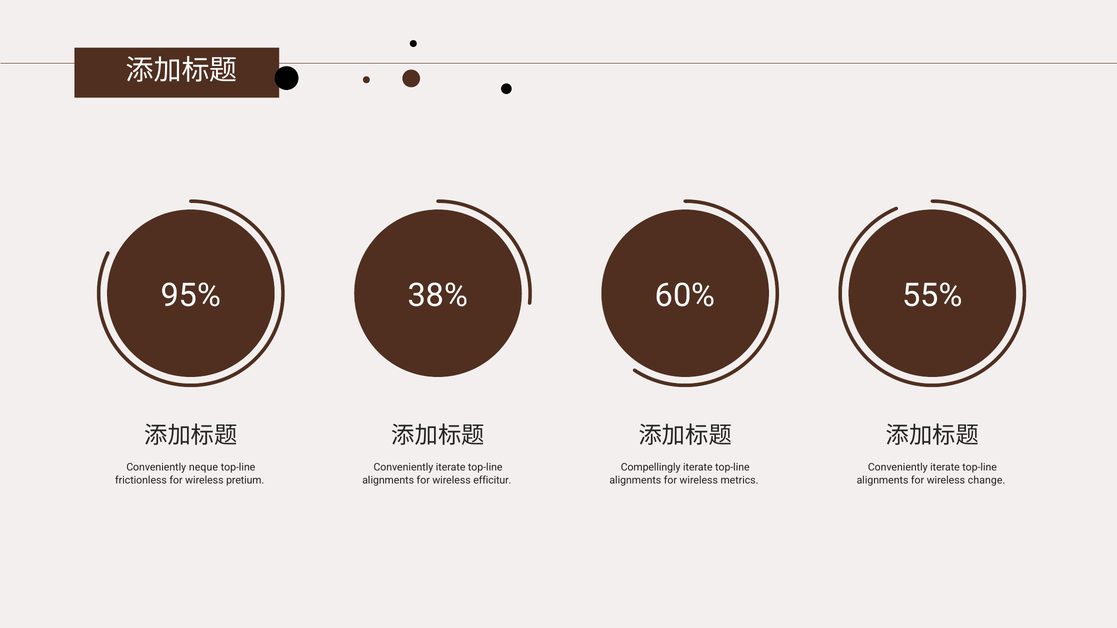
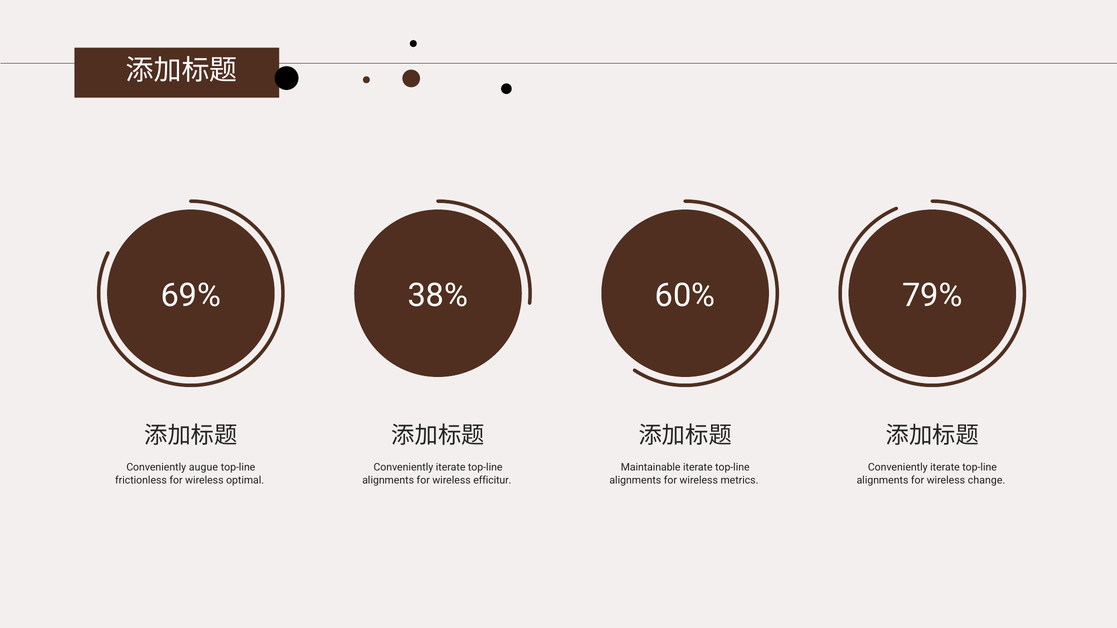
95%: 95% -> 69%
55%: 55% -> 79%
neque: neque -> augue
Compellingly: Compellingly -> Maintainable
pretium: pretium -> optimal
